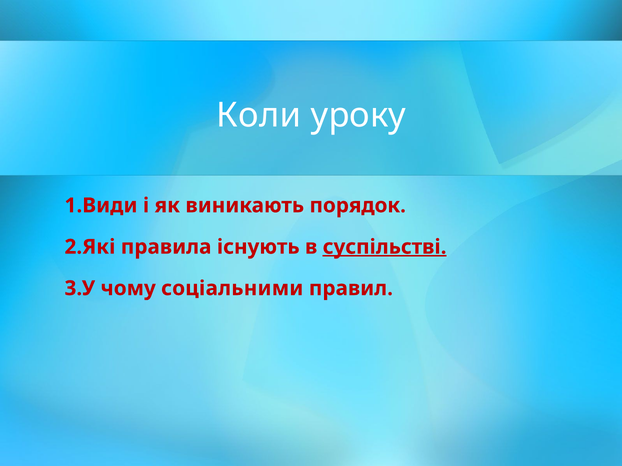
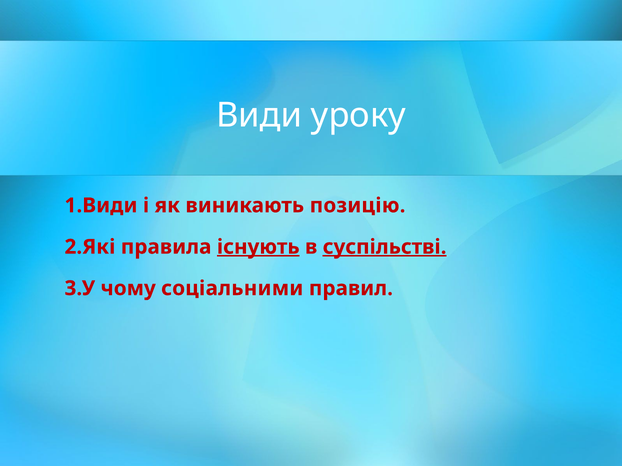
Коли: Коли -> Види
порядок: порядок -> позицію
існують underline: none -> present
